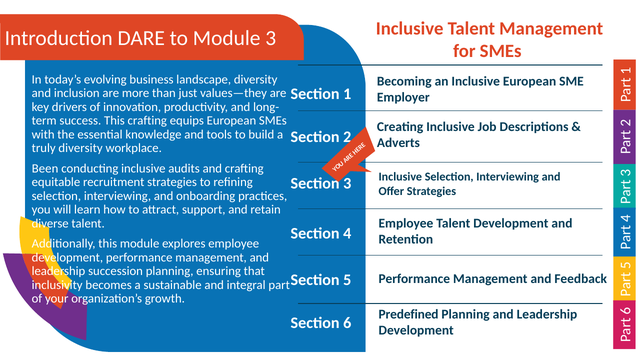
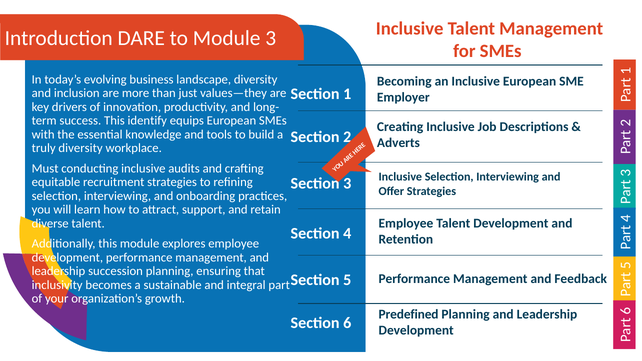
This crafting: crafting -> identify
Been: Been -> Must
